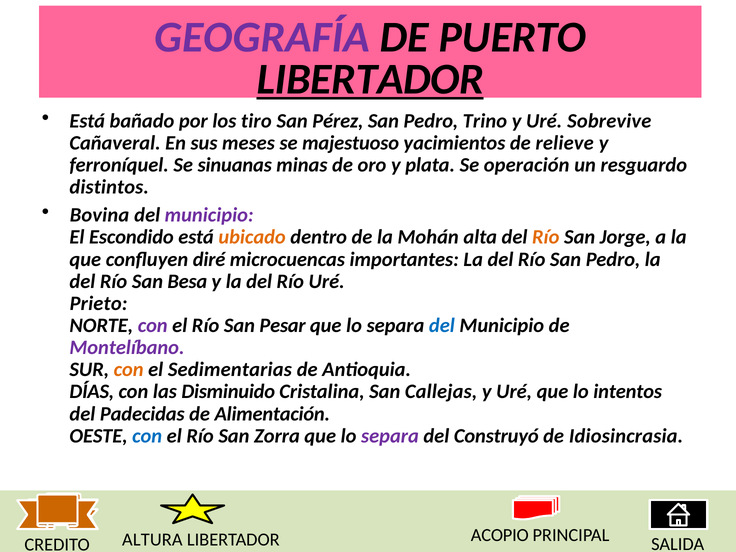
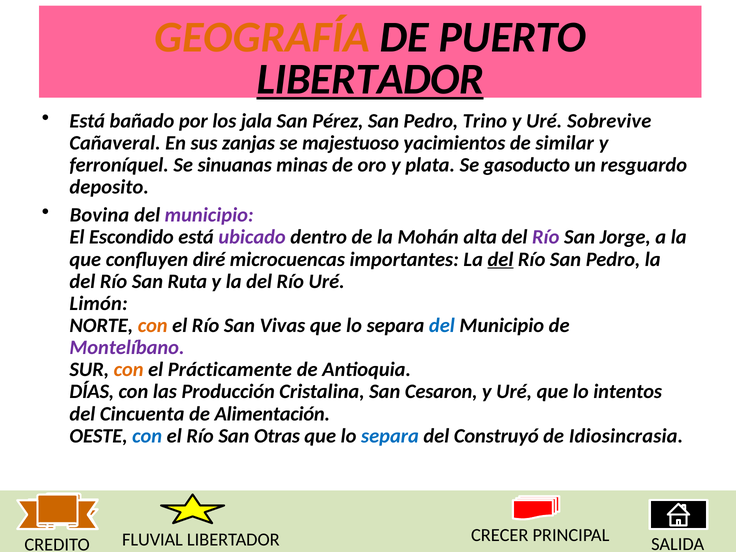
GEOGRAFÍA colour: purple -> orange
tiro: tiro -> jala
meses: meses -> zanjas
relieve: relieve -> similar
operación: operación -> gasoducto
distintos: distintos -> deposito
ubicado colour: orange -> purple
Río at (546, 237) colour: orange -> purple
del at (500, 259) underline: none -> present
Besa: Besa -> Ruta
Prieto: Prieto -> Limón
con at (153, 325) colour: purple -> orange
Pesar: Pesar -> Vivas
Sedimentarias: Sedimentarias -> Prácticamente
Disminuido: Disminuido -> Producción
Callejas: Callejas -> Cesaron
Padecidas: Padecidas -> Cincuenta
Zorra: Zorra -> Otras
separa at (390, 436) colour: purple -> blue
ACOPIO: ACOPIO -> CRECER
ALTURA: ALTURA -> FLUVIAL
